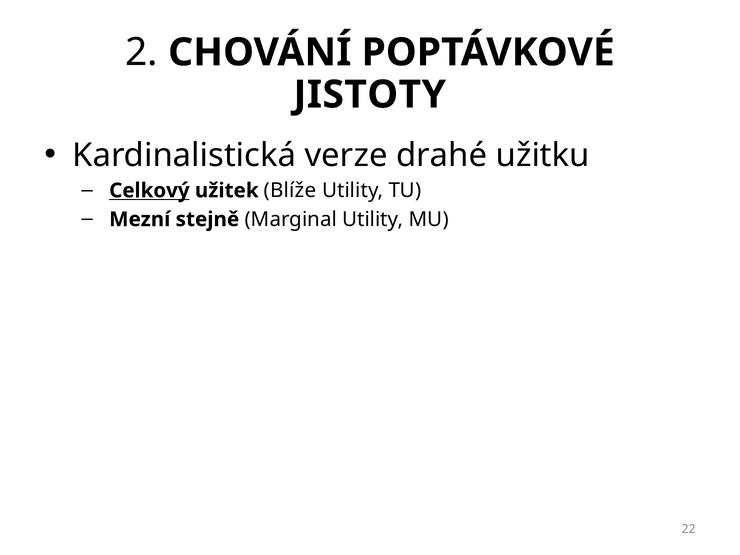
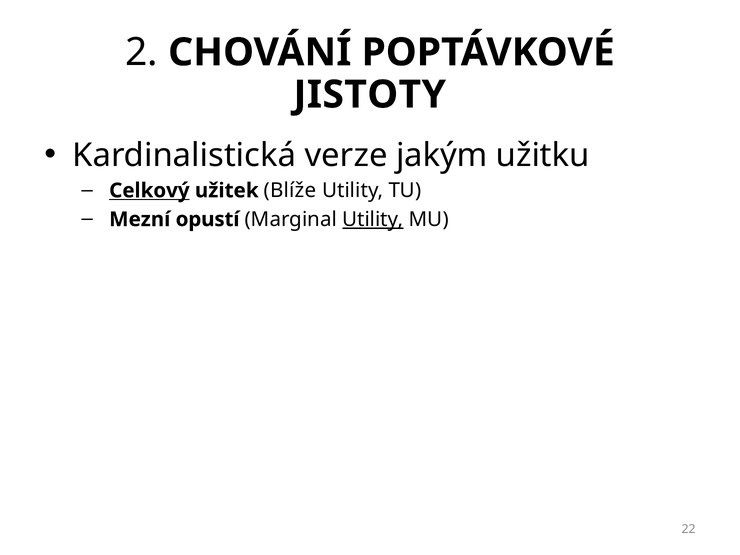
drahé: drahé -> jakým
stejně: stejně -> opustí
Utility at (373, 219) underline: none -> present
